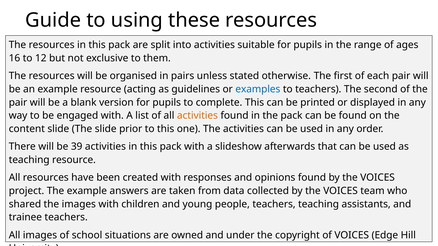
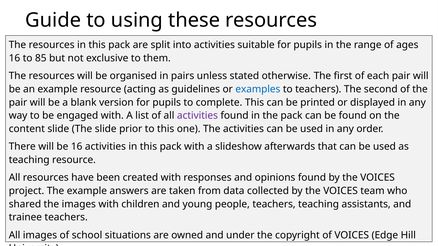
12: 12 -> 85
activities at (197, 116) colour: orange -> purple
be 39: 39 -> 16
